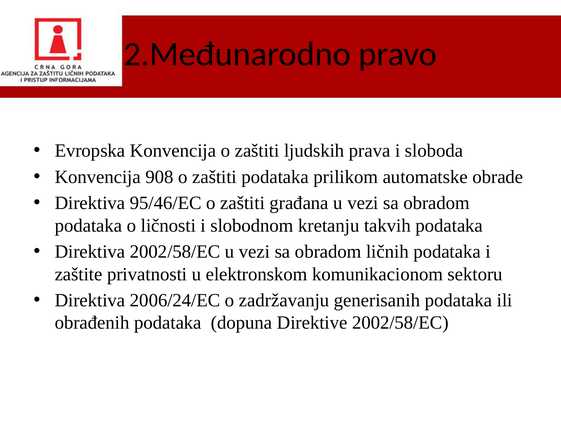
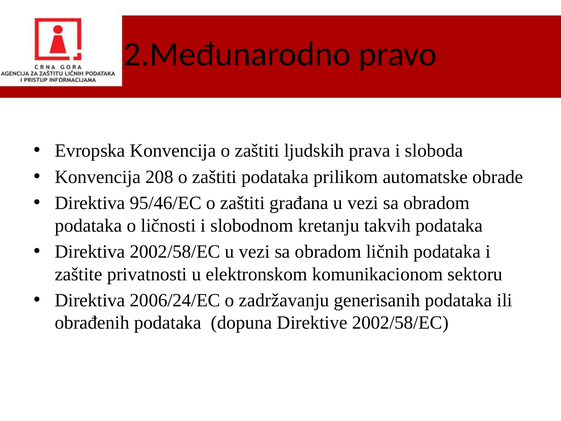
908: 908 -> 208
